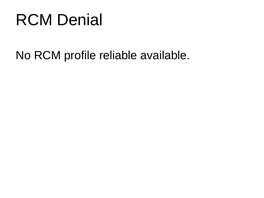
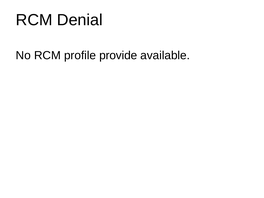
reliable: reliable -> provide
